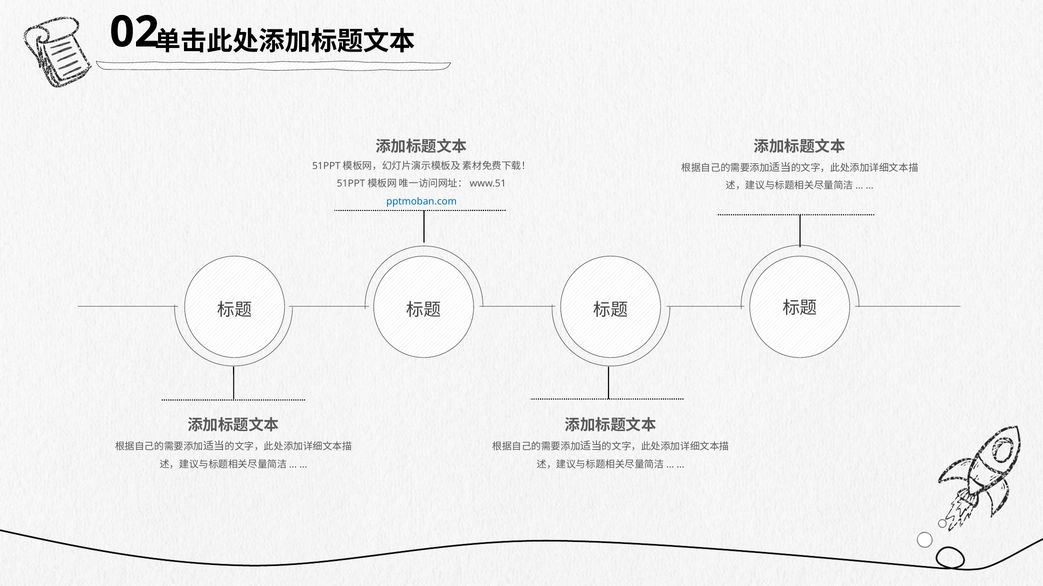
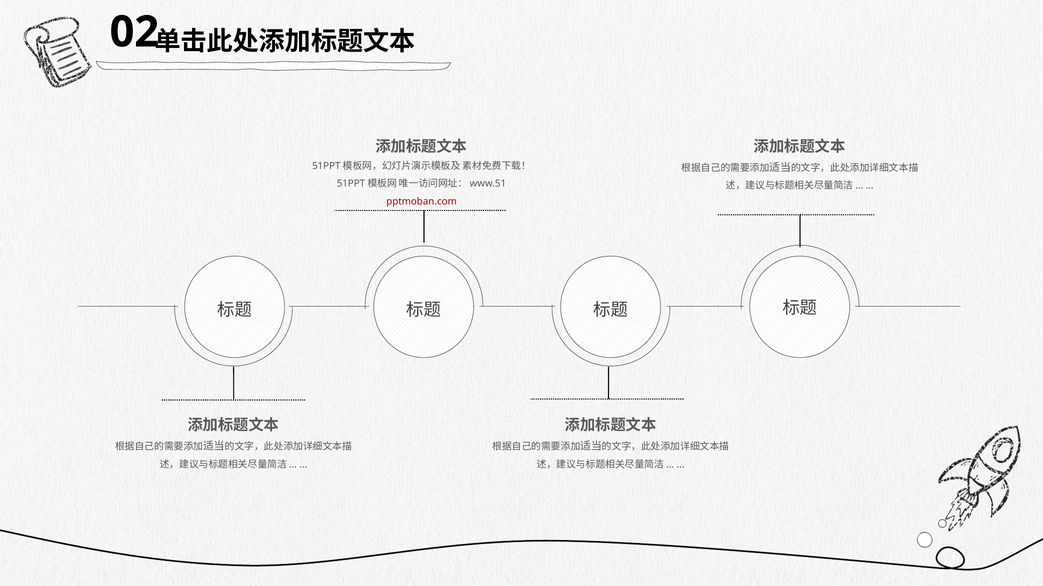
pptmoban.com colour: blue -> red
